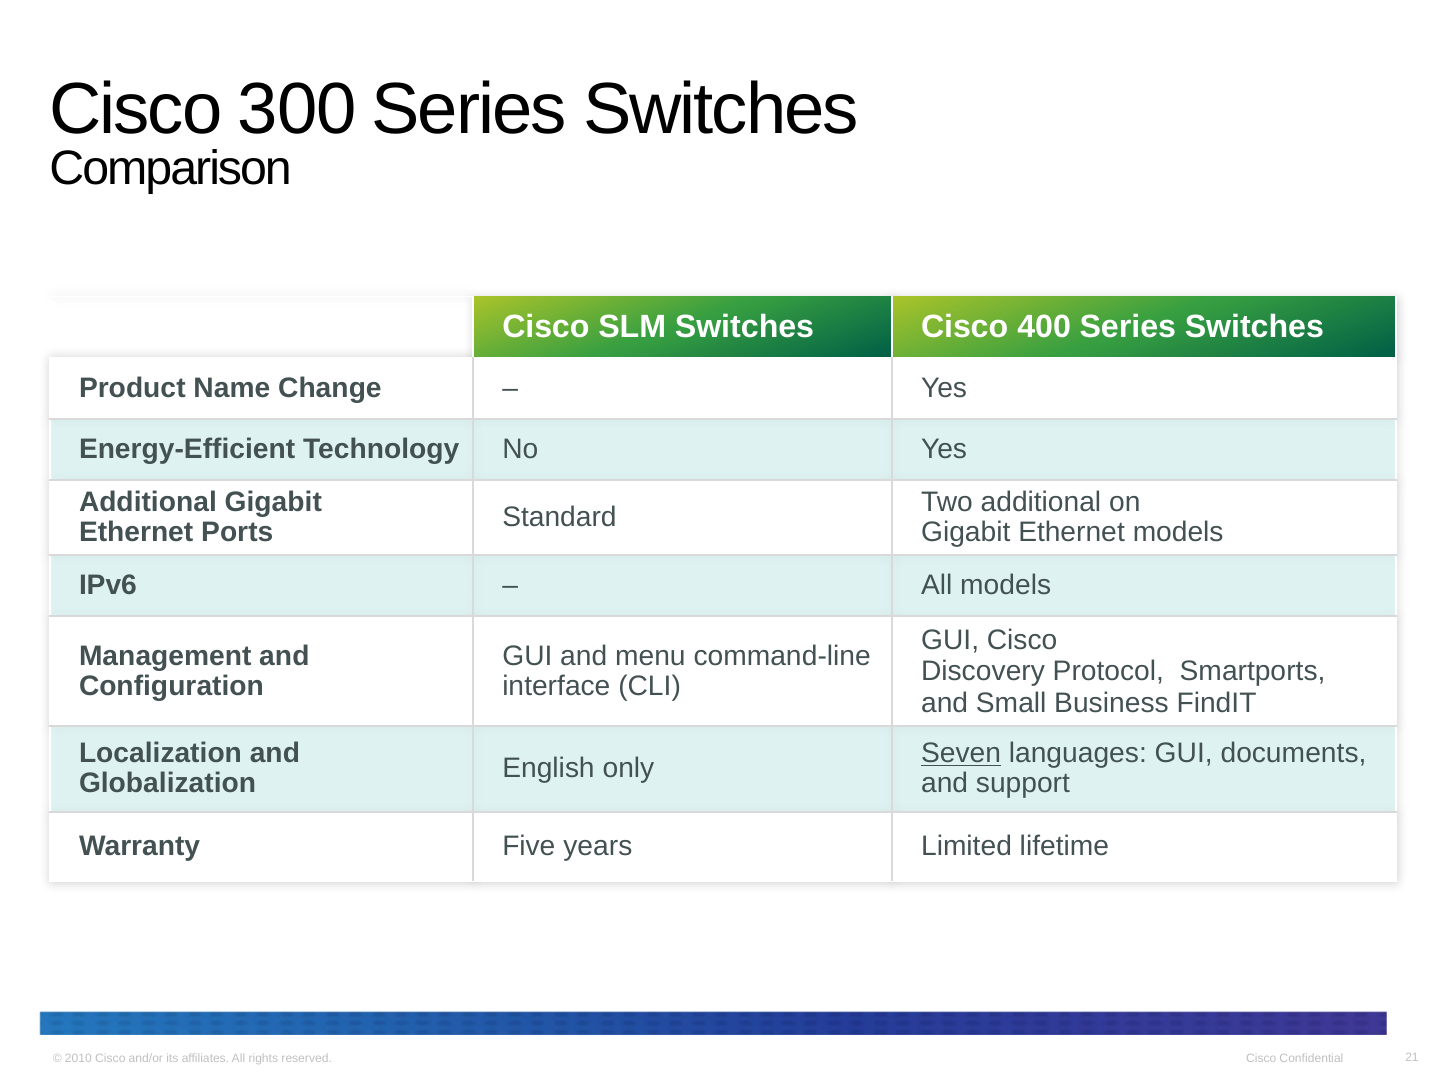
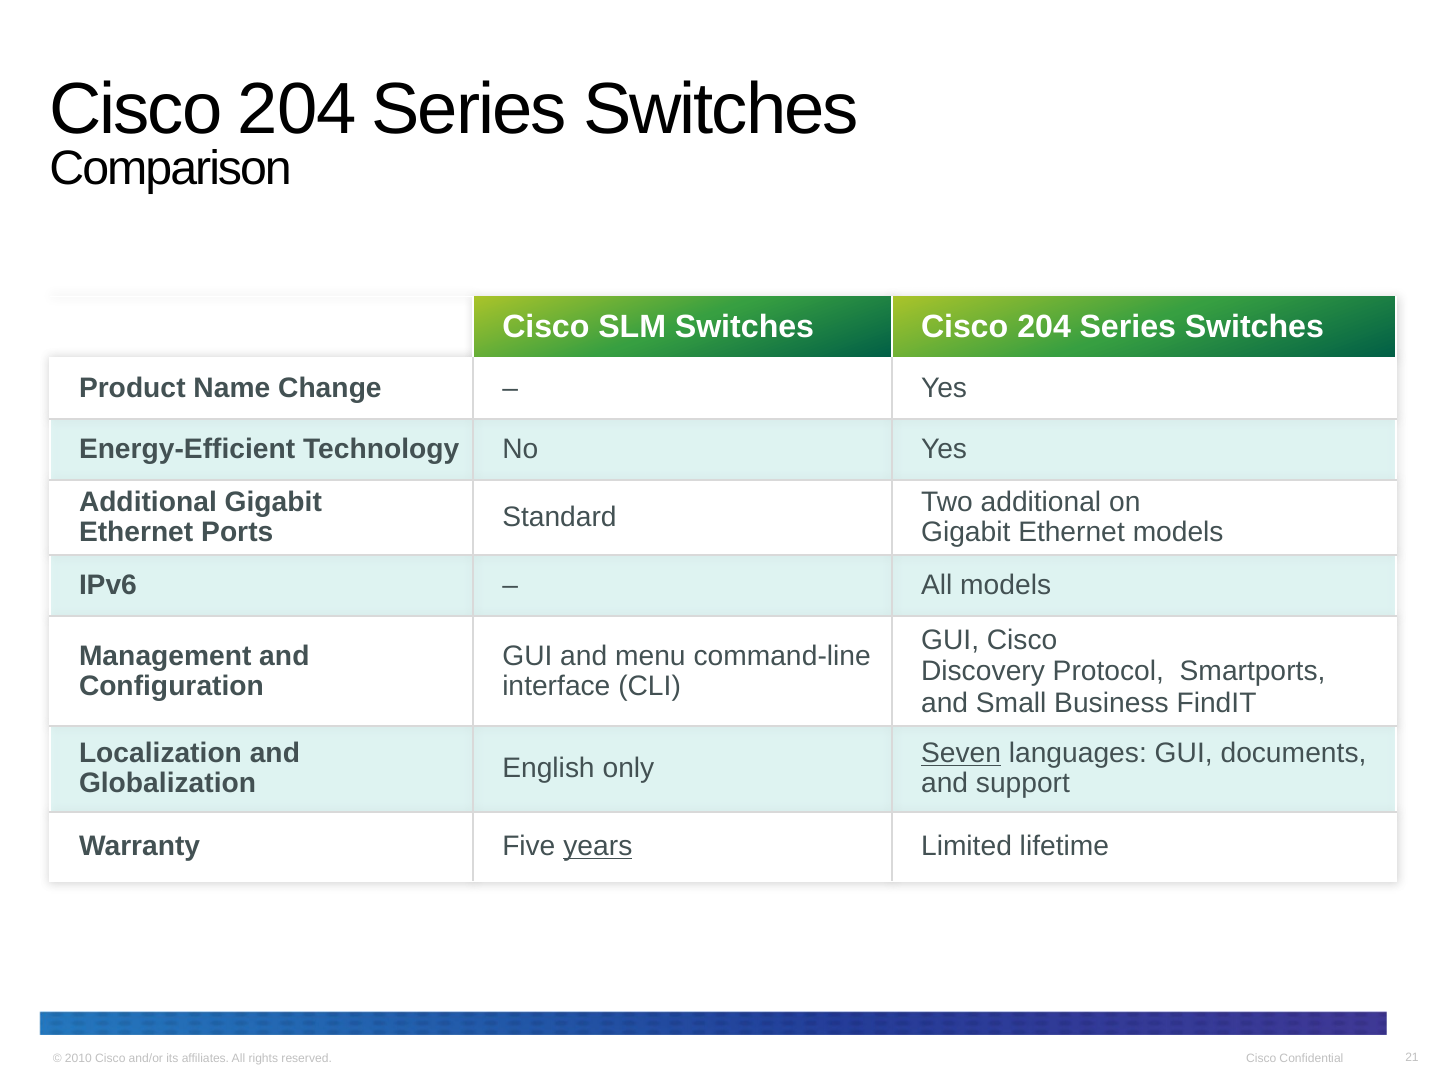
300 at (297, 110): 300 -> 204
Switches Cisco 400: 400 -> 204
years underline: none -> present
